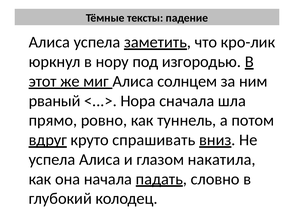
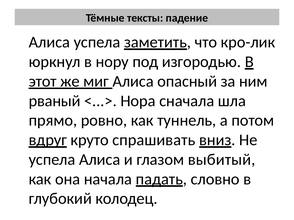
солнцем: солнцем -> опасный
накатила: накатила -> выбитый
